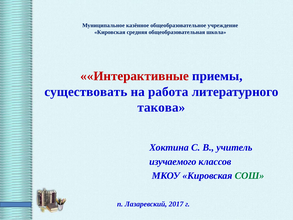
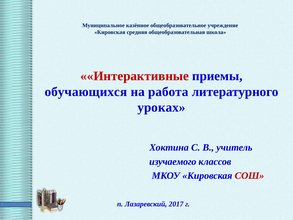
существовать: существовать -> обучающихся
такова: такова -> уроках
СОШ colour: green -> red
